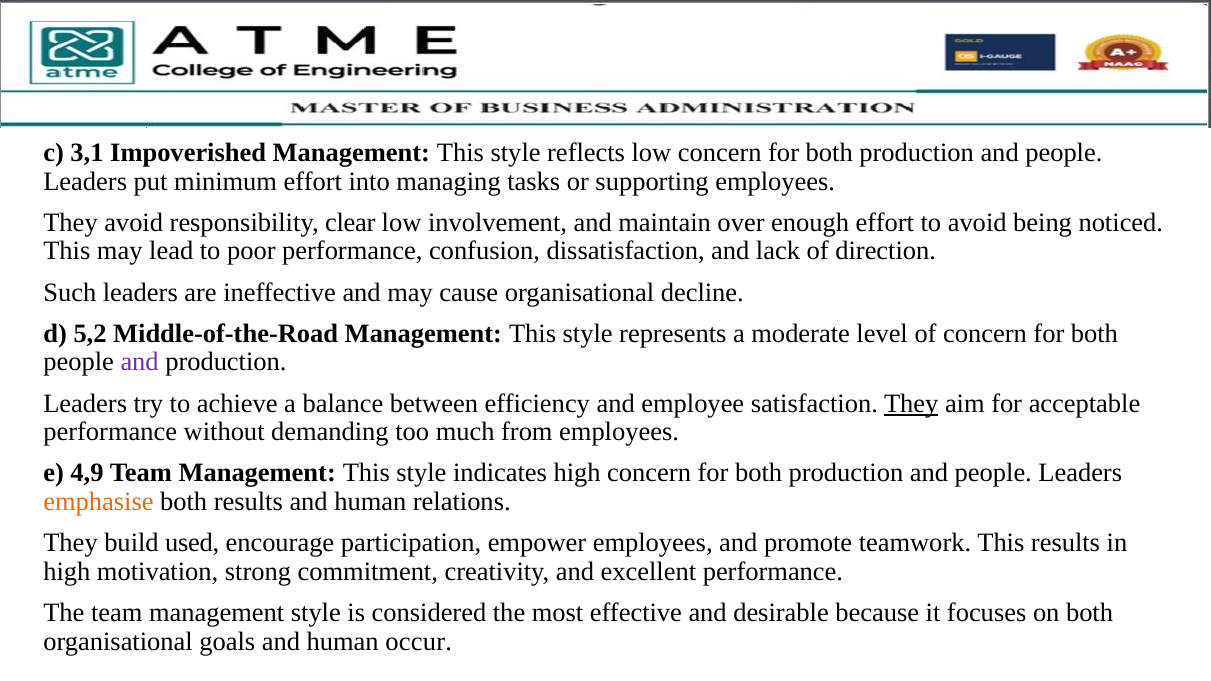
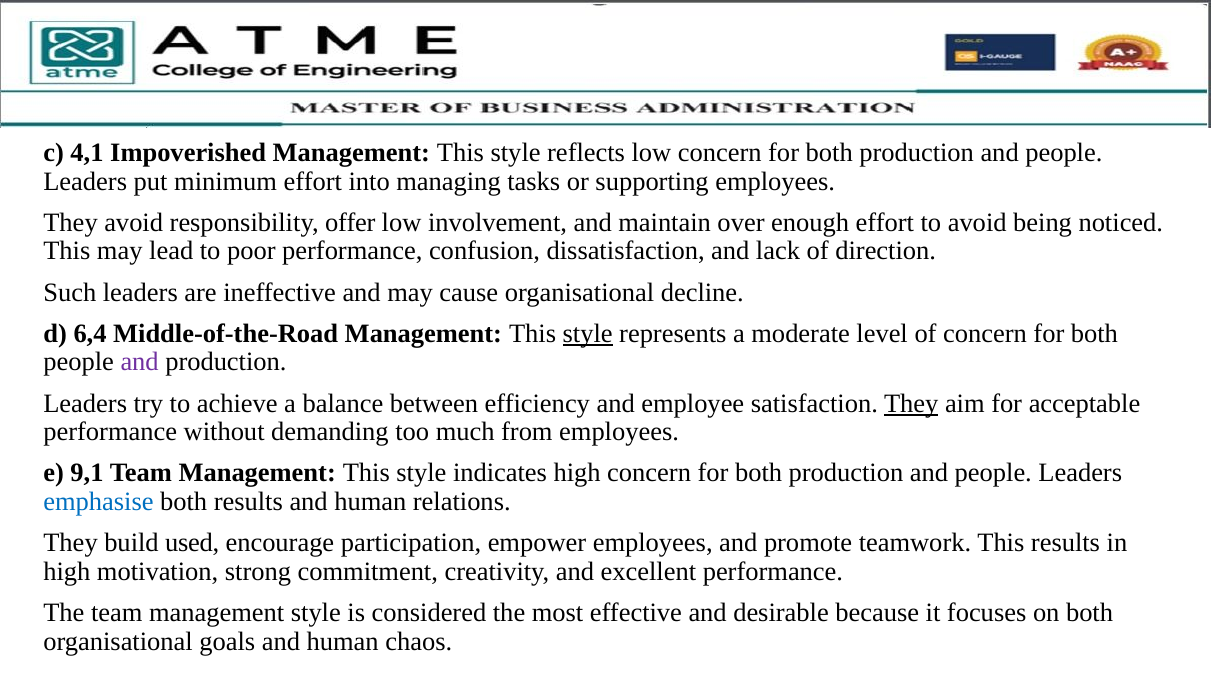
3,1: 3,1 -> 4,1
clear: clear -> offer
5,2: 5,2 -> 6,4
style at (588, 334) underline: none -> present
4,9: 4,9 -> 9,1
emphasise colour: orange -> blue
occur: occur -> chaos
